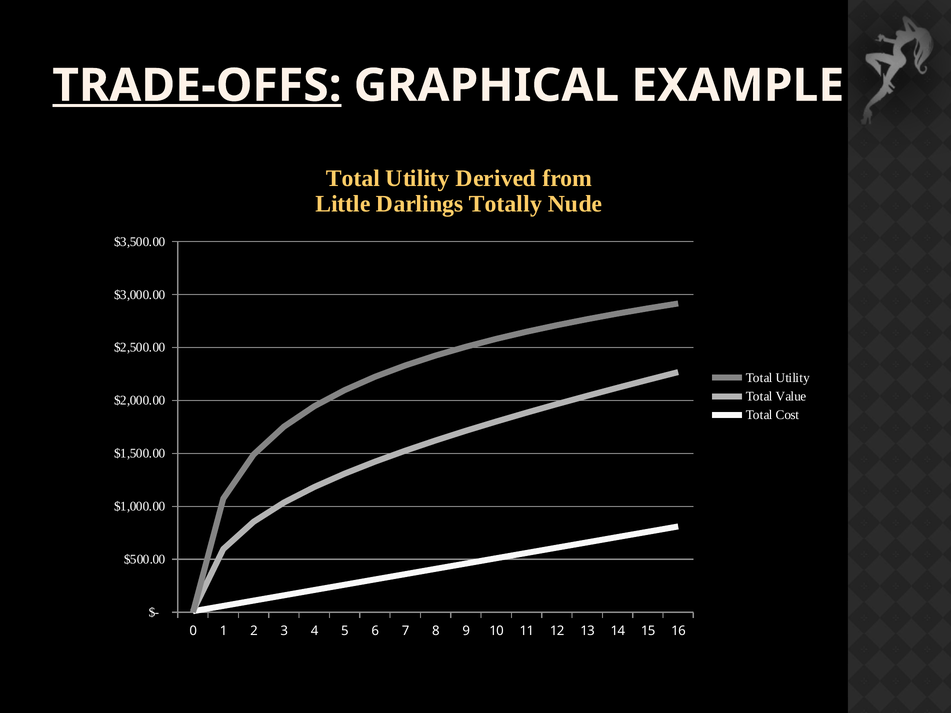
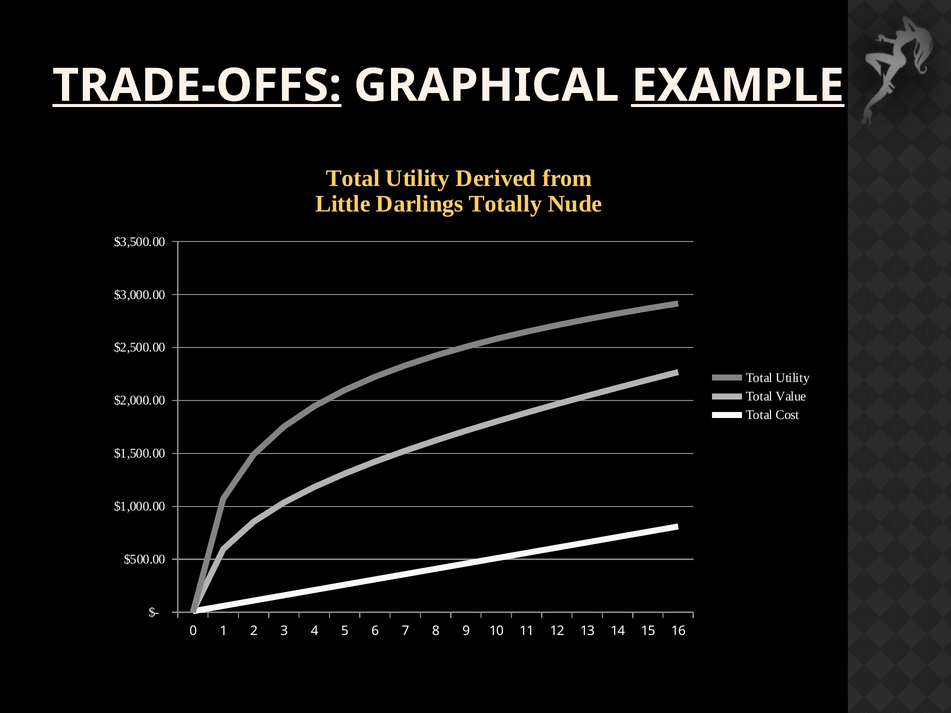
EXAMPLE underline: none -> present
